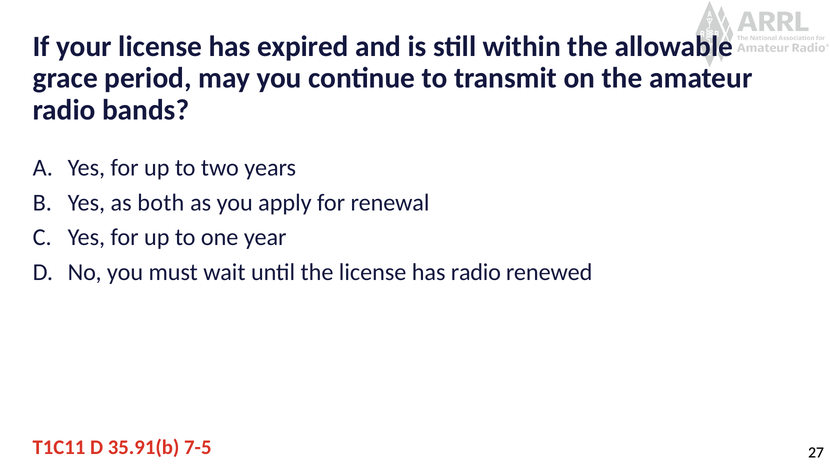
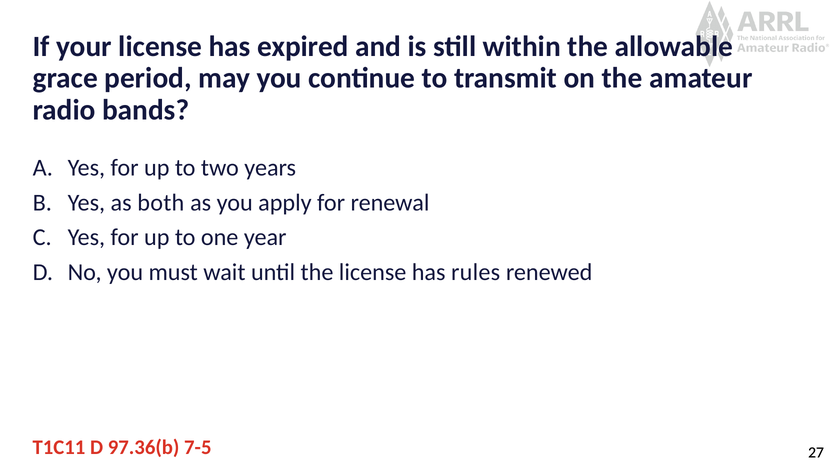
has radio: radio -> rules
35.91(b: 35.91(b -> 97.36(b
